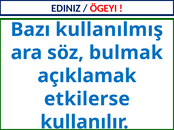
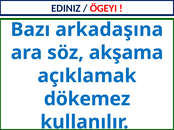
kullanılmış: kullanılmış -> arkadaşına
bulmak: bulmak -> akşama
etkilerse: etkilerse -> dökemez
